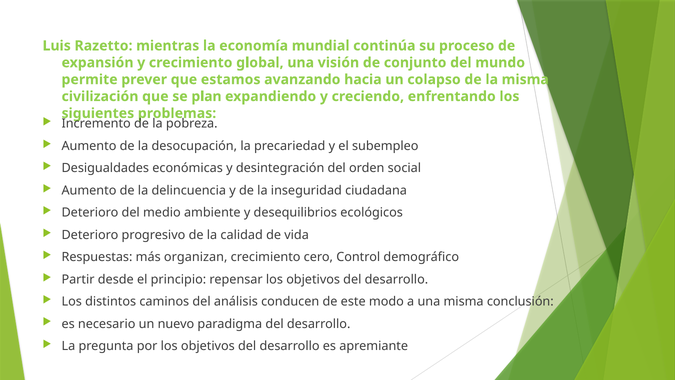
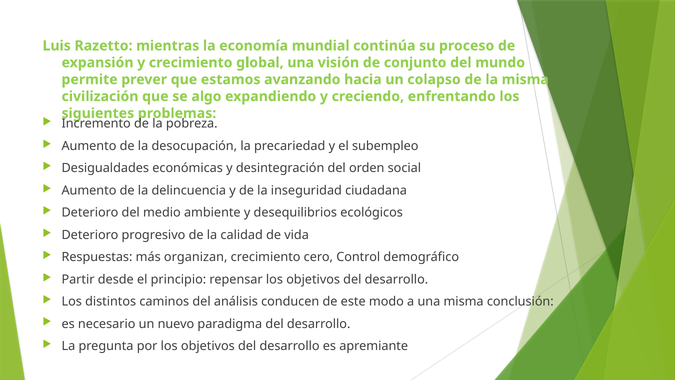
plan: plan -> algo
